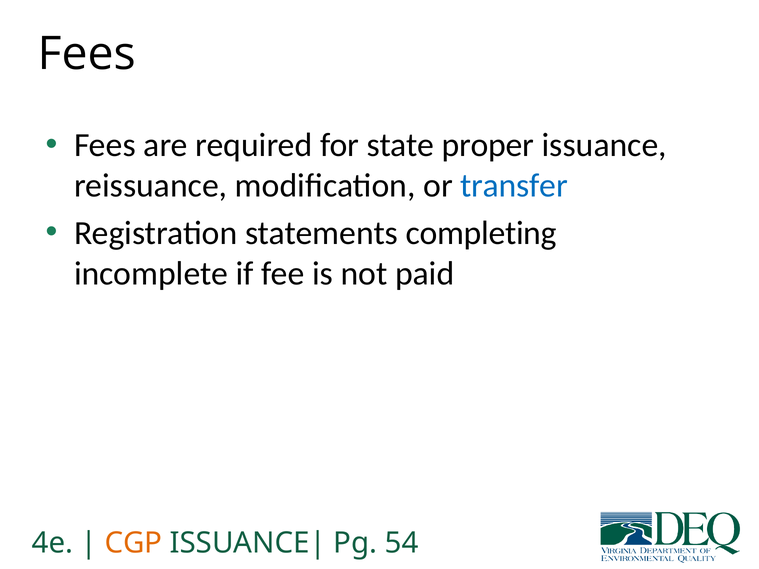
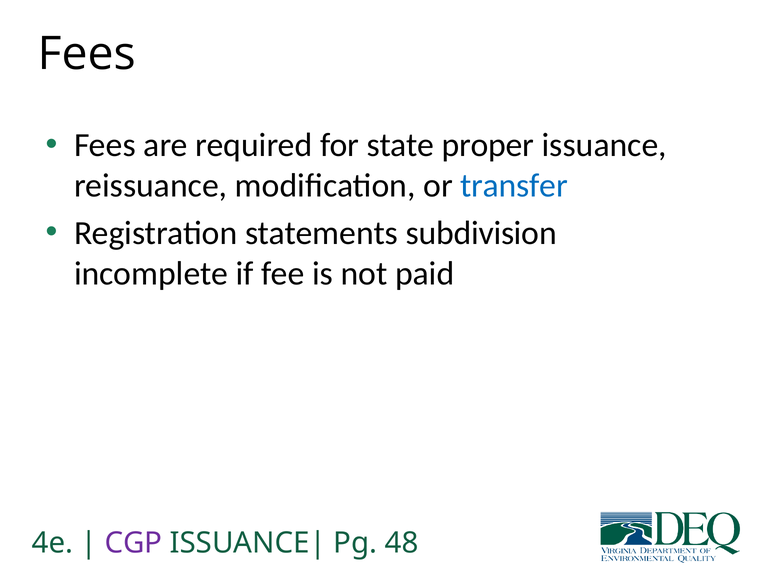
completing: completing -> subdivision
CGP colour: orange -> purple
54: 54 -> 48
